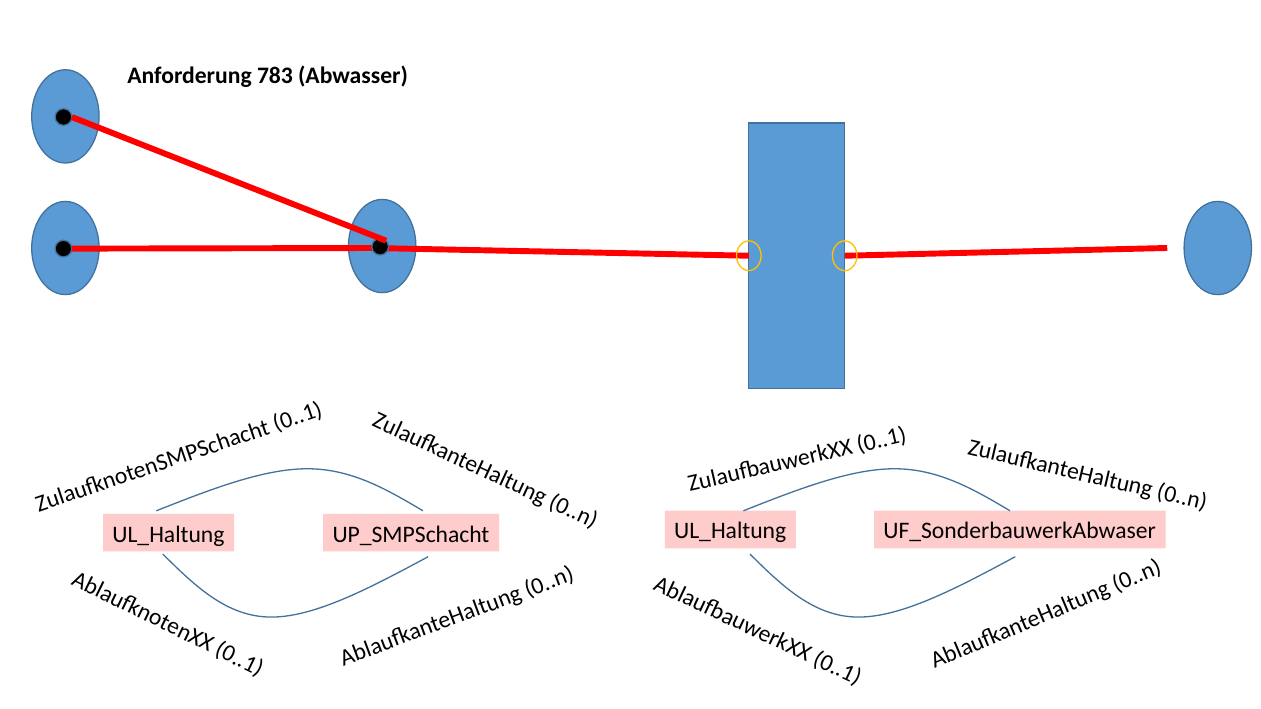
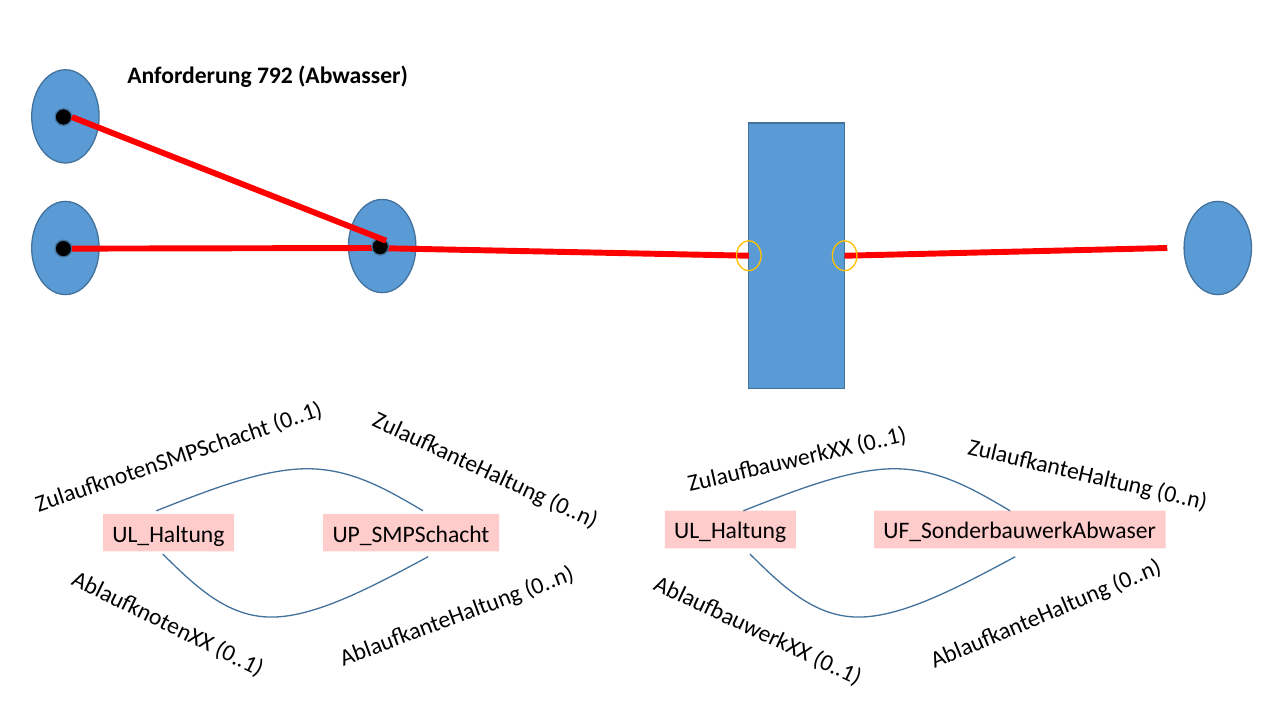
783: 783 -> 792
